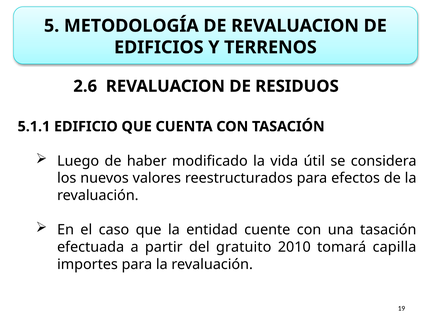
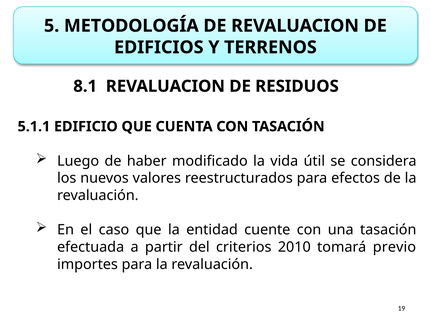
2.6: 2.6 -> 8.1
gratuito: gratuito -> criterios
capilla: capilla -> previo
